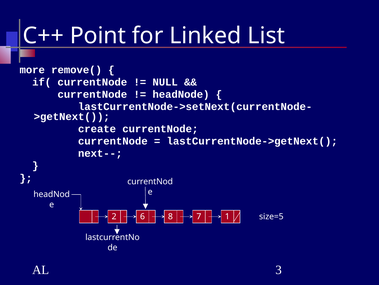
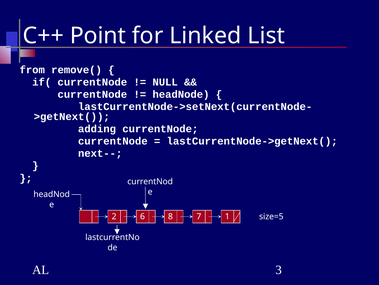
more: more -> from
create: create -> adding
